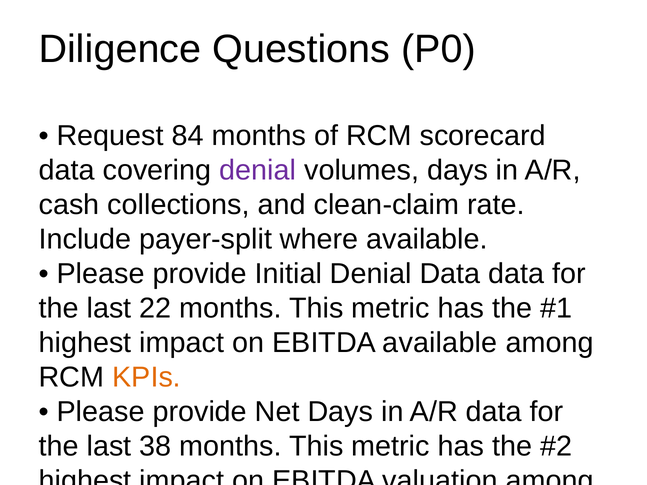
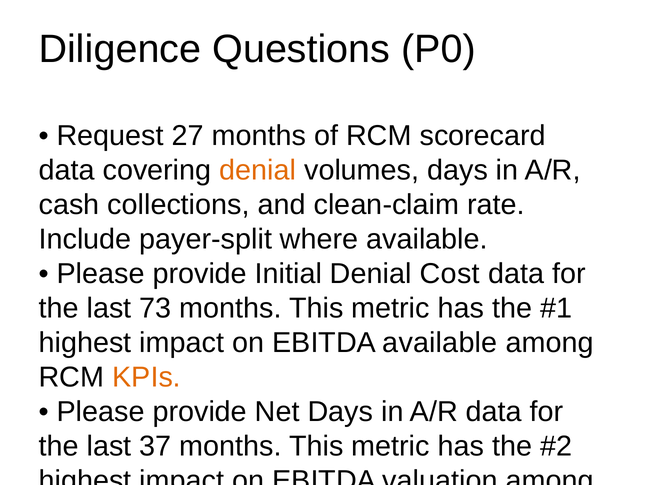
84: 84 -> 27
denial at (258, 170) colour: purple -> orange
Denial Data: Data -> Cost
22: 22 -> 73
38: 38 -> 37
